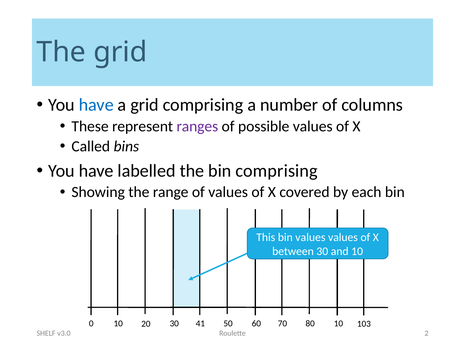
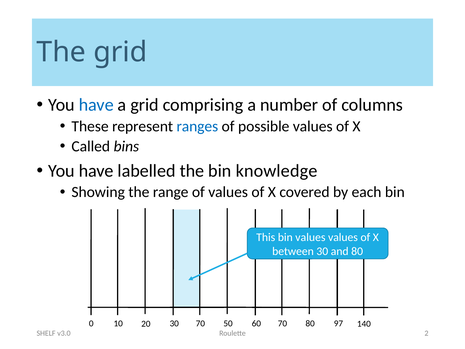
ranges colour: purple -> blue
bin comprising: comprising -> knowledge
and 10: 10 -> 80
70 10: 10 -> 97
103: 103 -> 140
20 41: 41 -> 70
